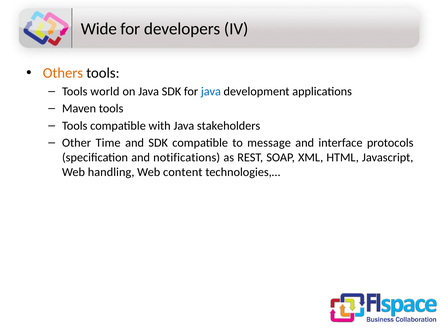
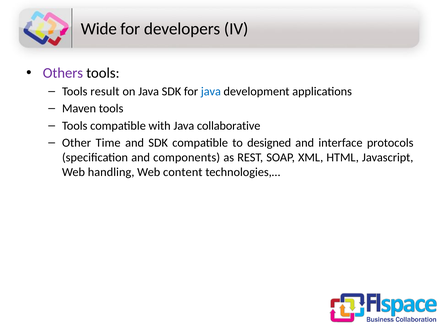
Others colour: orange -> purple
world: world -> result
stakeholders: stakeholders -> collaborative
message: message -> designed
notifications: notifications -> components
